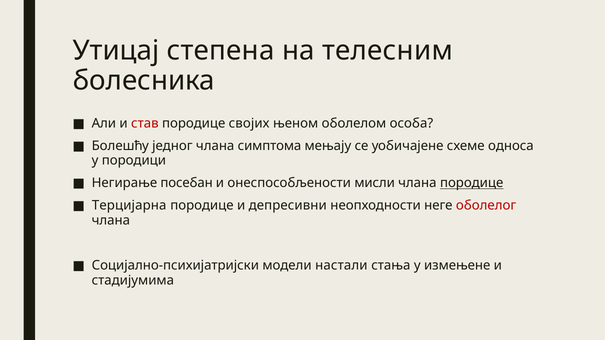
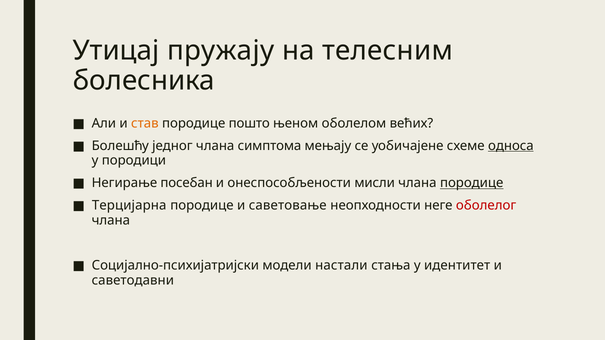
степена: степена -> пружају
став colour: red -> orange
својих: својих -> пошто
особа: особа -> већих
односа underline: none -> present
депресивни: депресивни -> саветовање
измењене: измењене -> идентитет
стадијумима: стадијумима -> саветодавни
